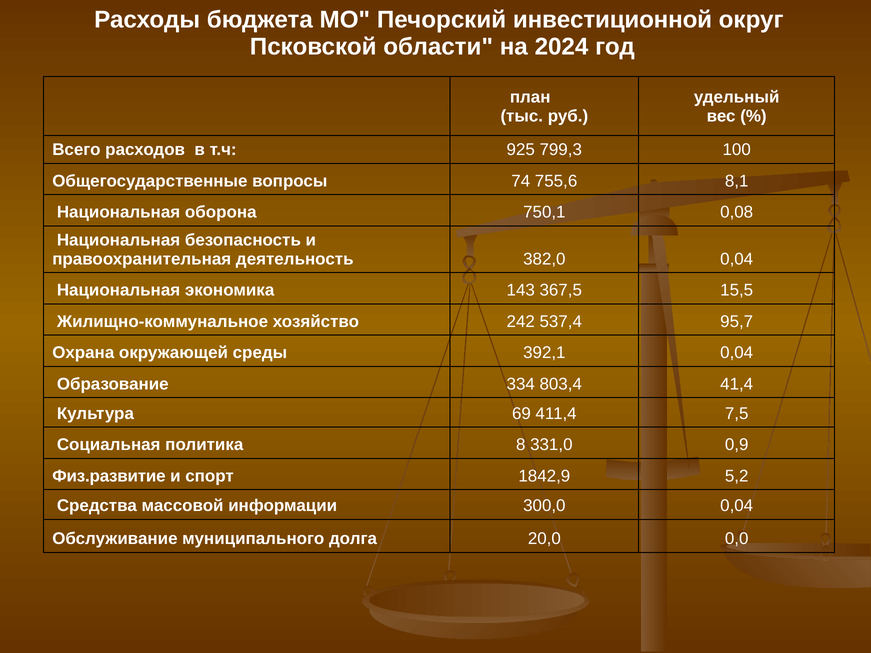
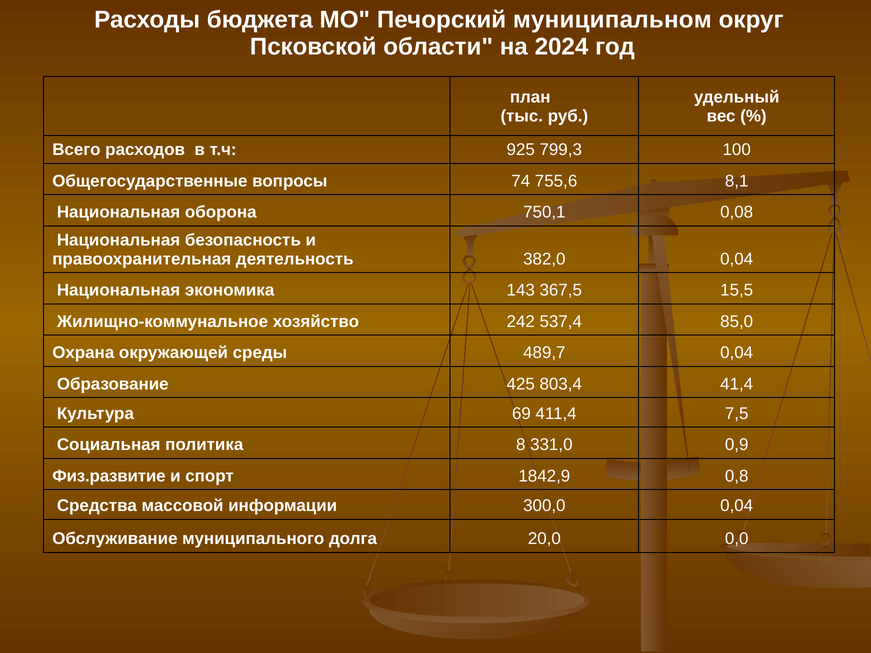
инвестиционной: инвестиционной -> муниципальном
95,7: 95,7 -> 85,0
392,1: 392,1 -> 489,7
334: 334 -> 425
5,2: 5,2 -> 0,8
